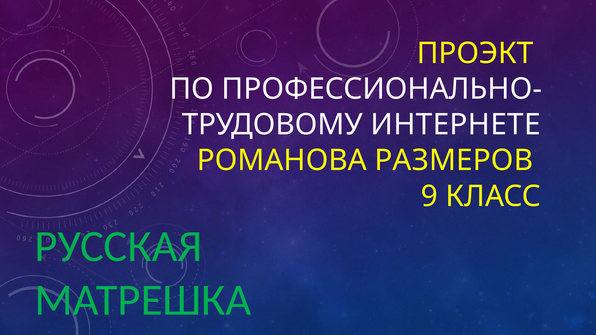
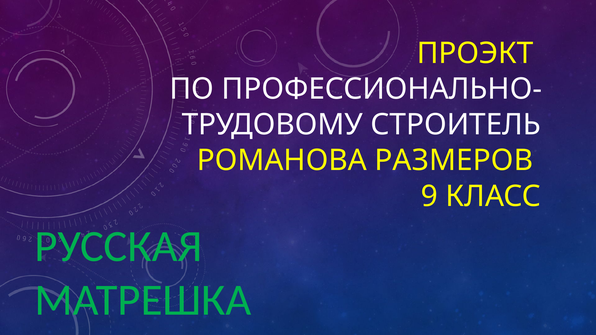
ИНТЕРНЕТЕ: ИНТЕРНЕТЕ -> СТРОИТЕЛЬ
